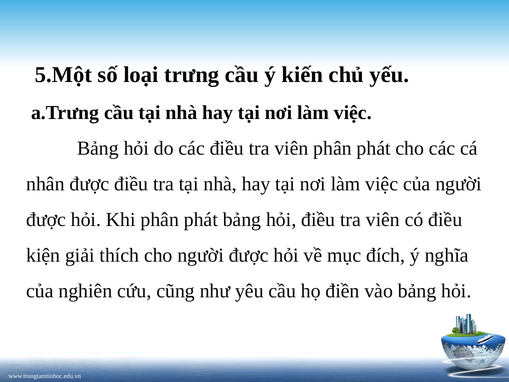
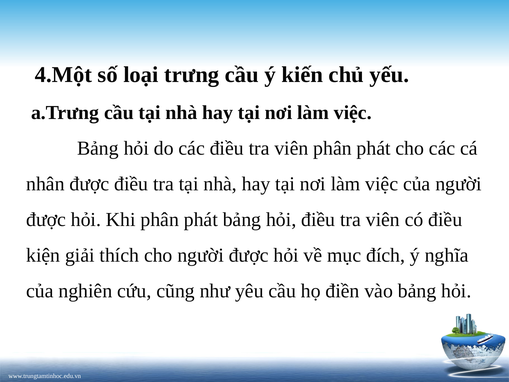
5.Một: 5.Một -> 4.Một
